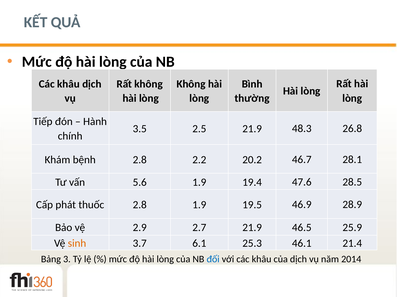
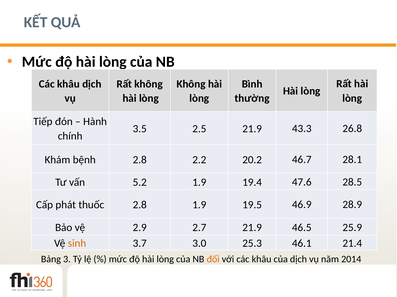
48.3: 48.3 -> 43.3
5.6: 5.6 -> 5.2
6.1: 6.1 -> 3.0
đối colour: blue -> orange
